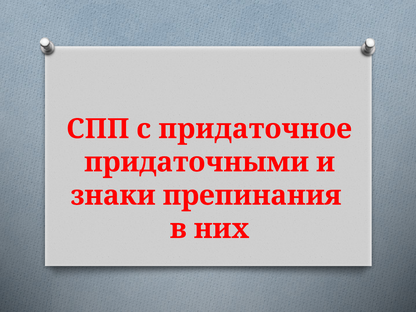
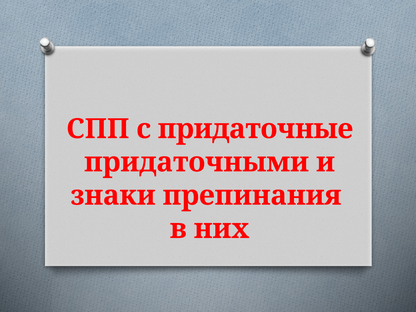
придаточное: придаточное -> придаточные
